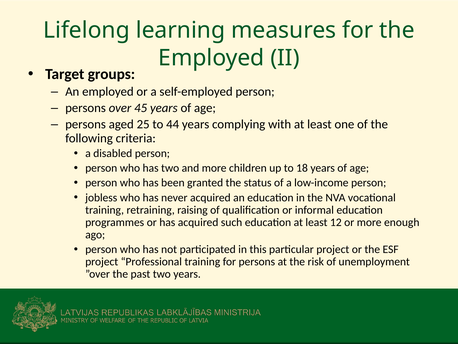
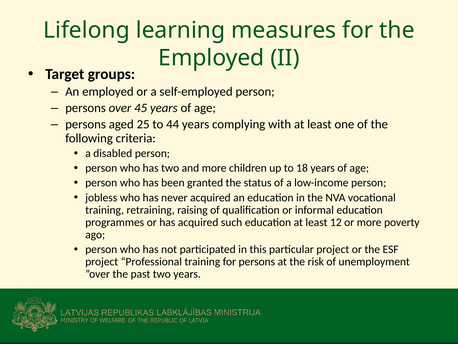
enough: enough -> poverty
